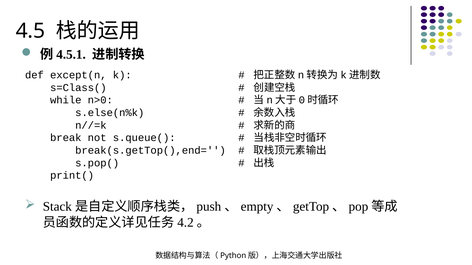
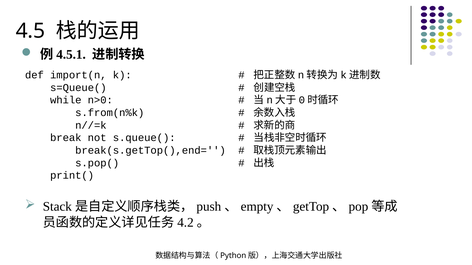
except(n: except(n -> import(n
s=Class(: s=Class( -> s=Queue(
s.else(n%k: s.else(n%k -> s.from(n%k
